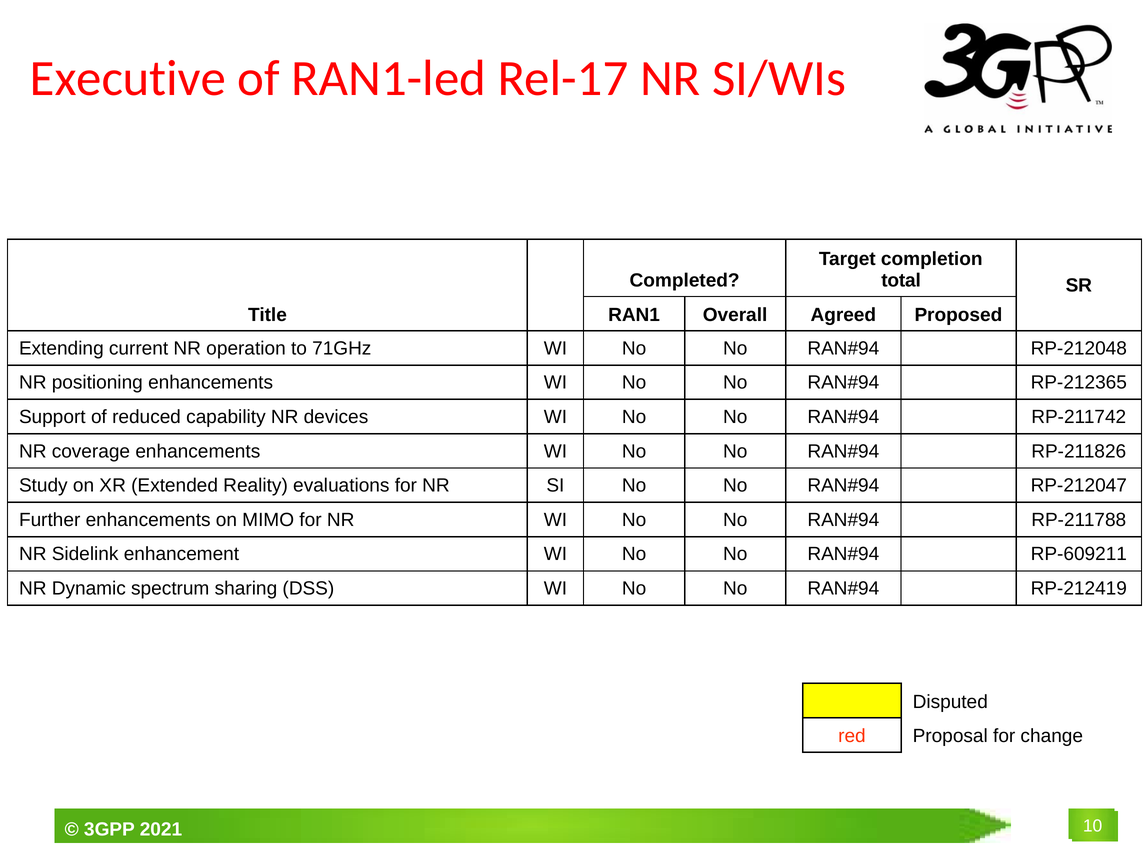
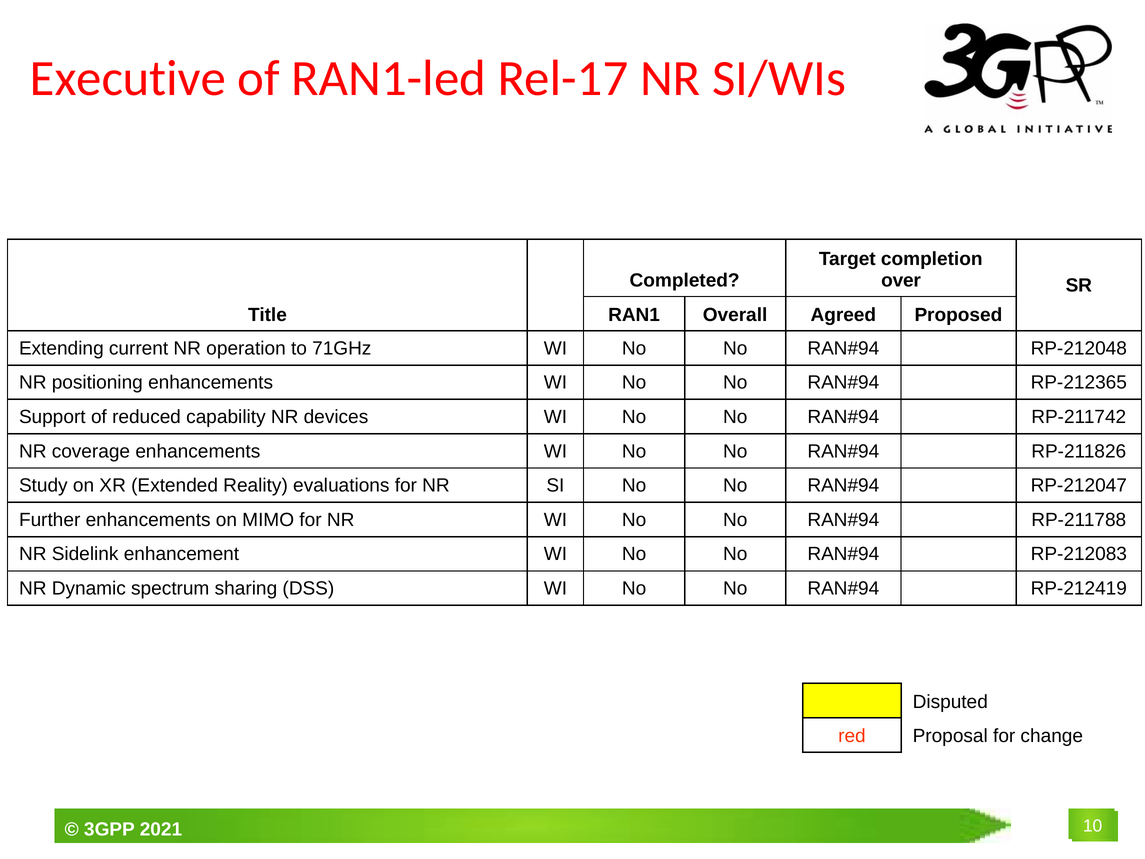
total: total -> over
RP-609211: RP-609211 -> RP-212083
